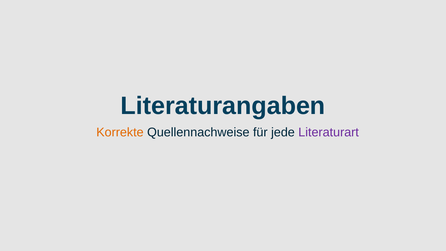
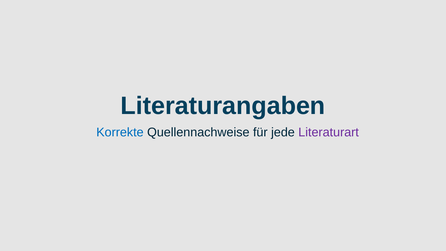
Korrekte colour: orange -> blue
